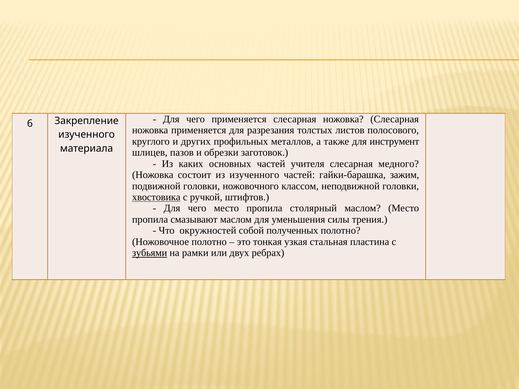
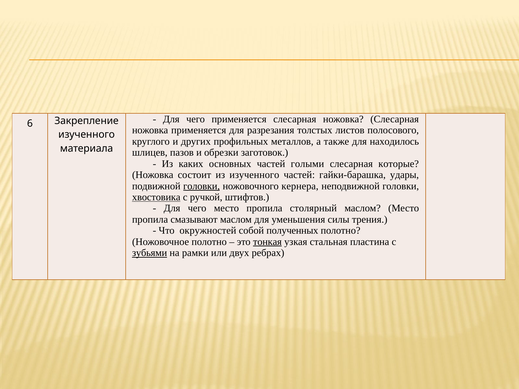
инструмент: инструмент -> находилось
учителя: учителя -> голыми
медного: медного -> которые
зажим: зажим -> удары
головки at (202, 186) underline: none -> present
классом: классом -> кернера
тонкая underline: none -> present
